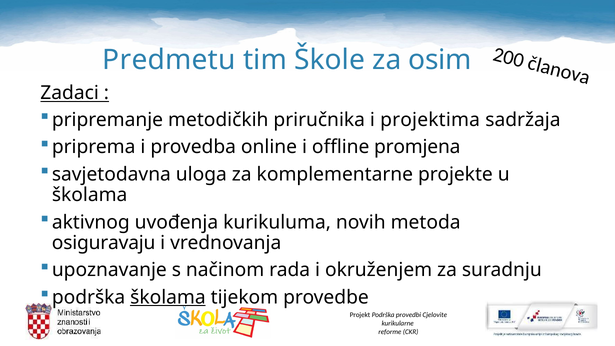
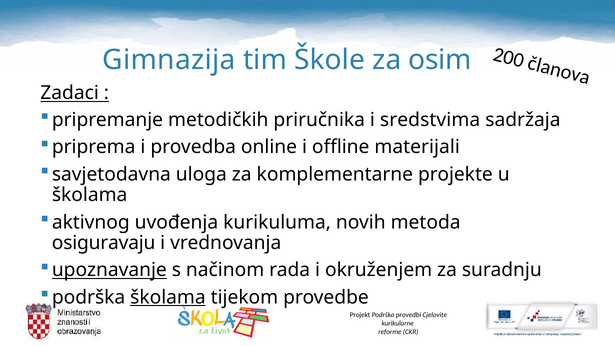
Predmetu: Predmetu -> Gimnazija
projektima: projektima -> sredstvima
promjena: promjena -> materijali
upoznavanje underline: none -> present
